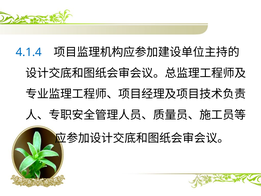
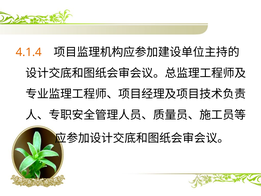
4.1.4 colour: blue -> orange
